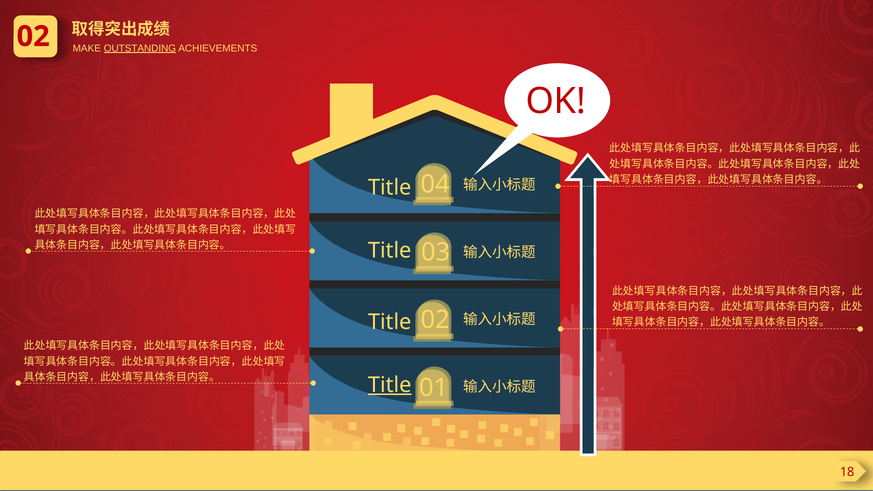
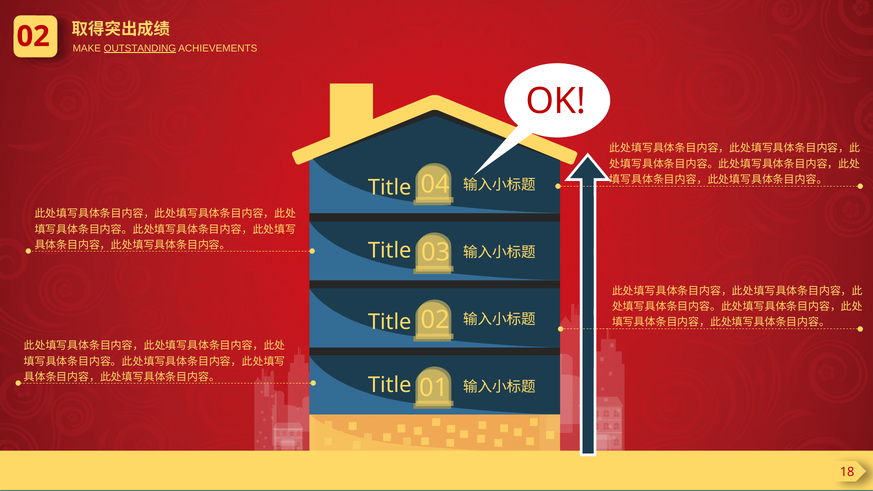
Title at (390, 385) underline: present -> none
